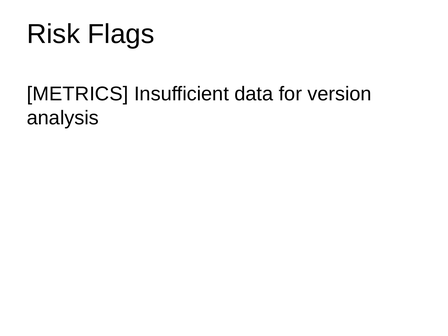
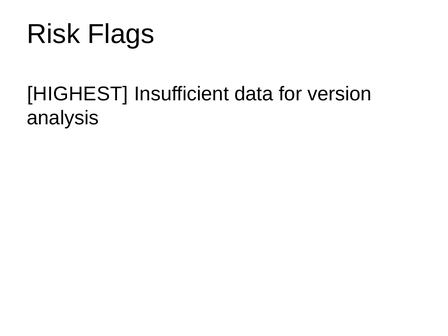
METRICS: METRICS -> HIGHEST
